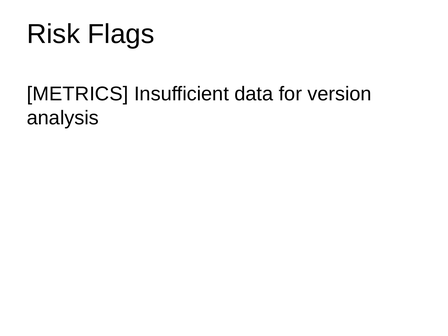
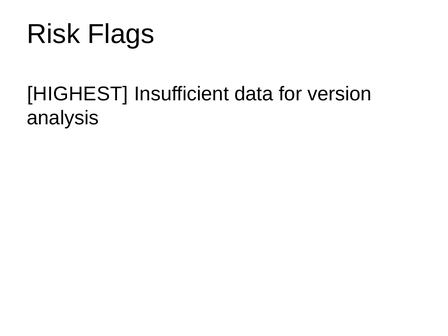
METRICS: METRICS -> HIGHEST
